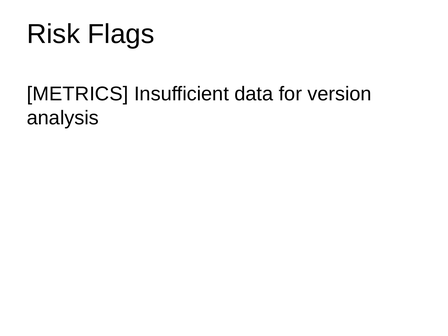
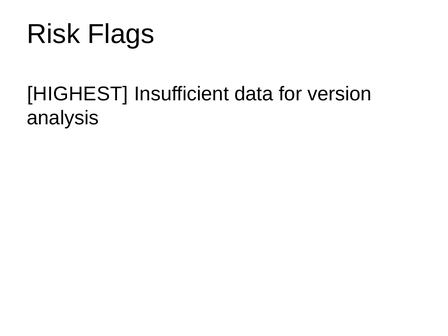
METRICS: METRICS -> HIGHEST
